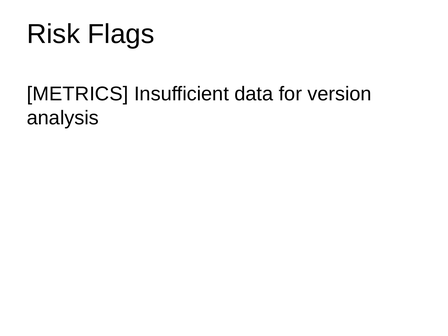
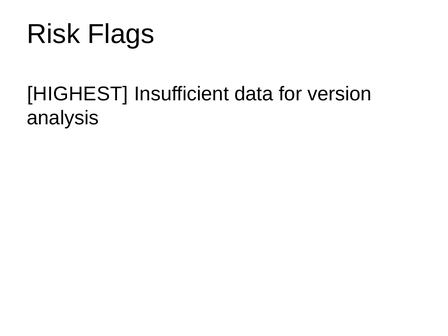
METRICS: METRICS -> HIGHEST
